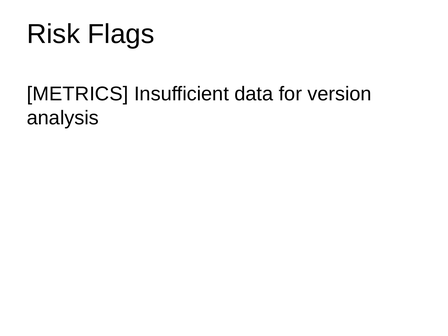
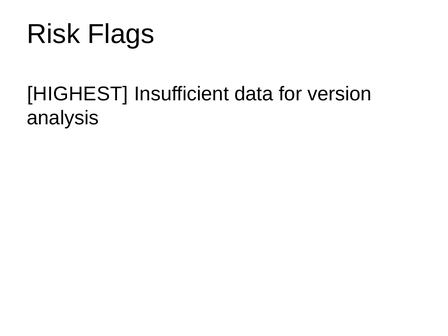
METRICS: METRICS -> HIGHEST
